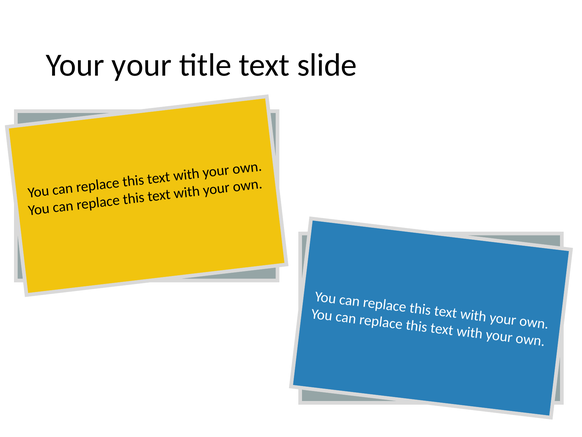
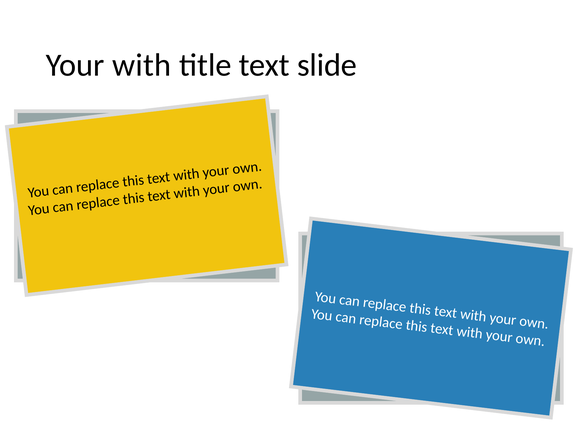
Your your: your -> with
